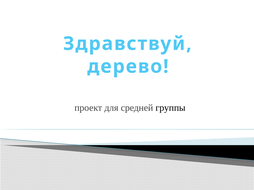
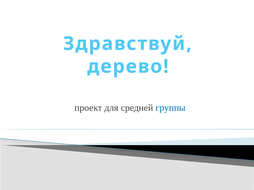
группы colour: black -> blue
